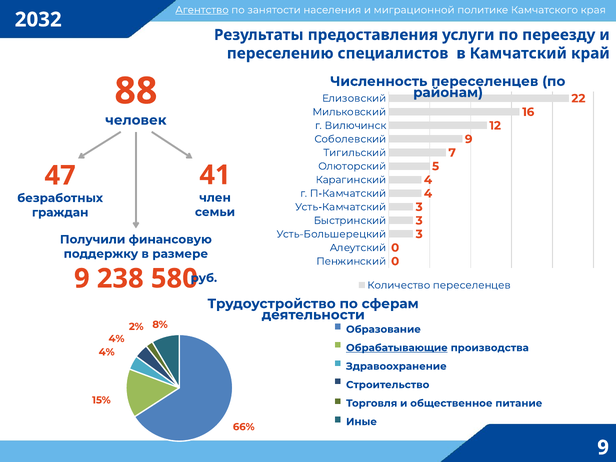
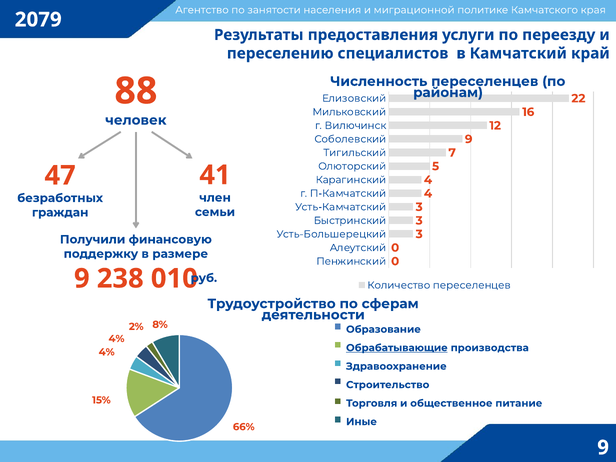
Агентство underline: present -> none
2032: 2032 -> 2079
580: 580 -> 010
